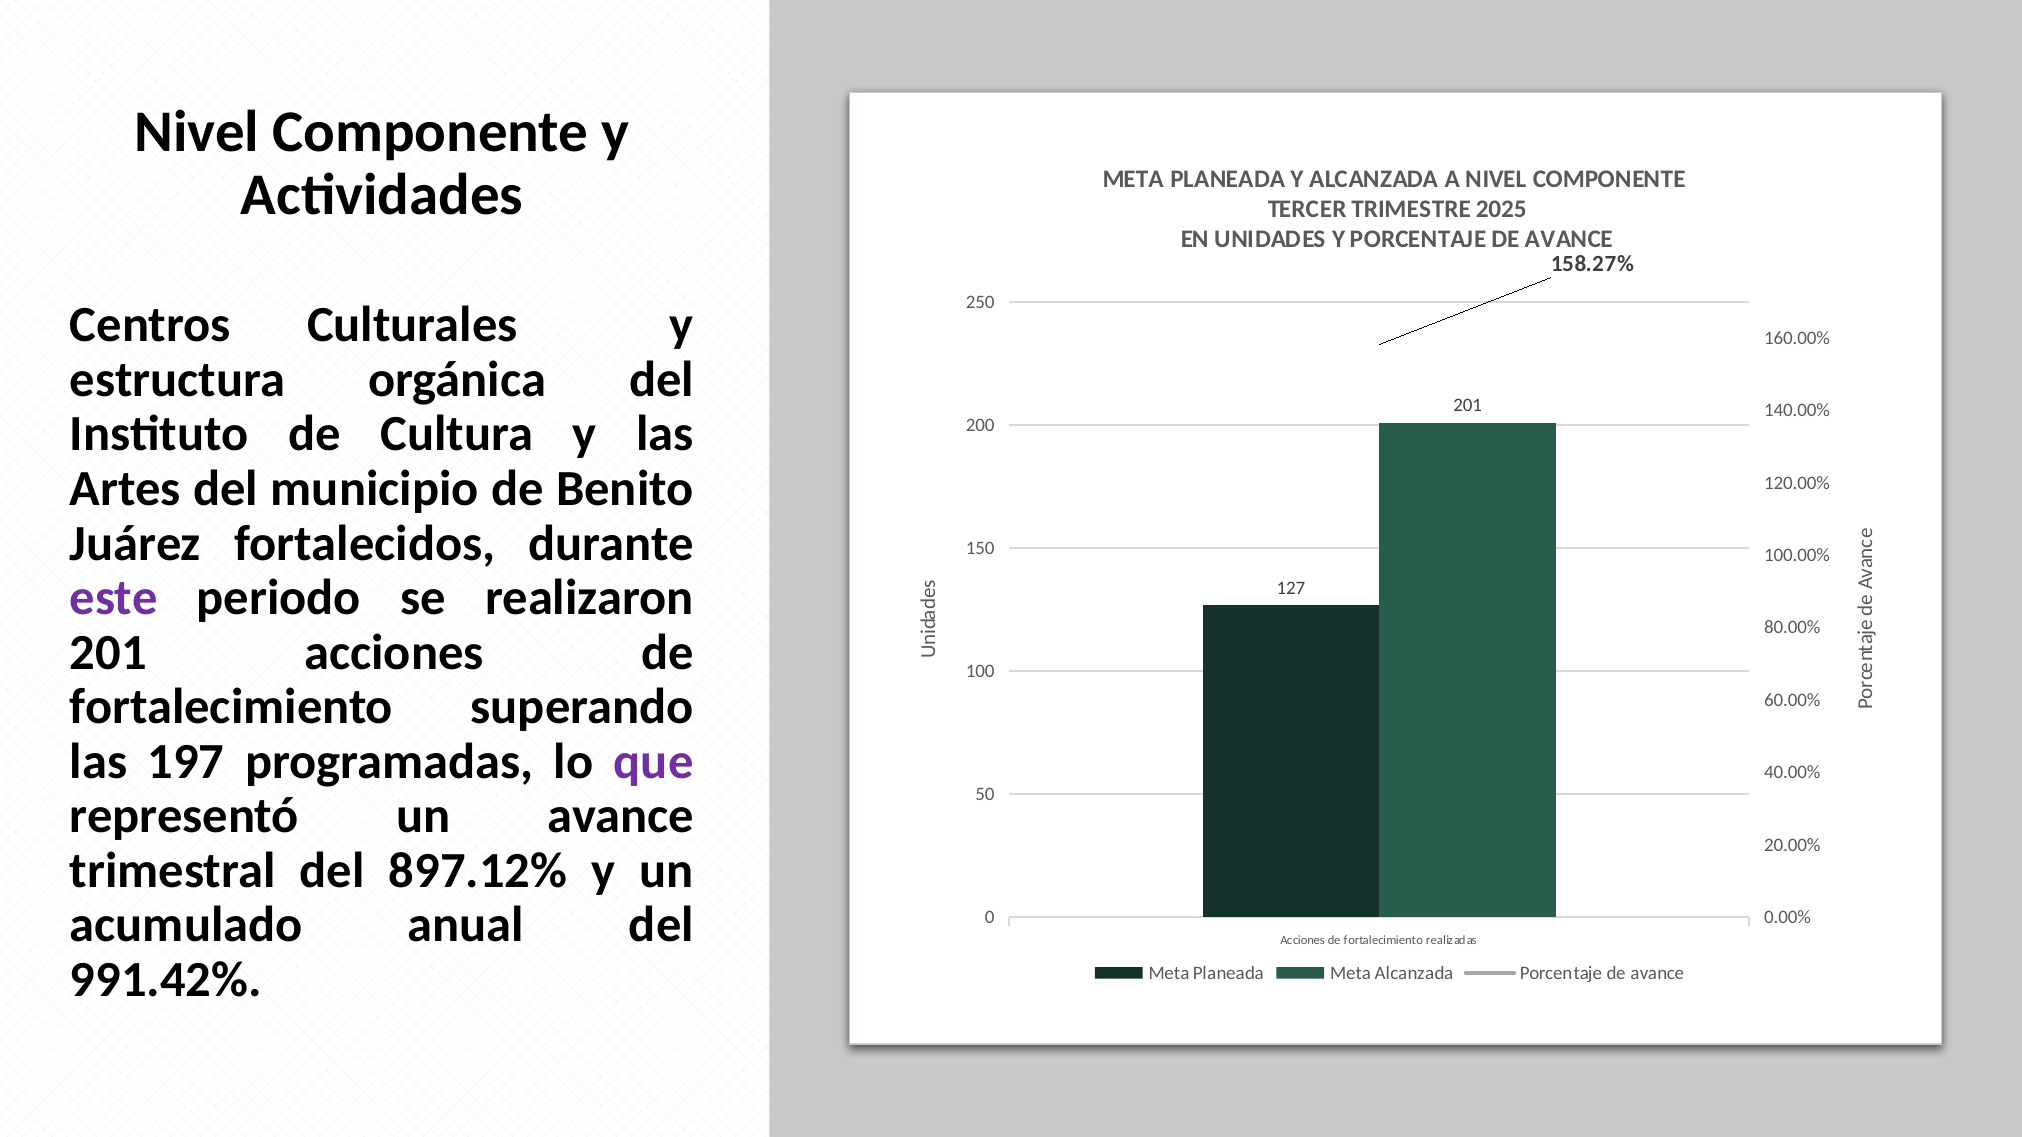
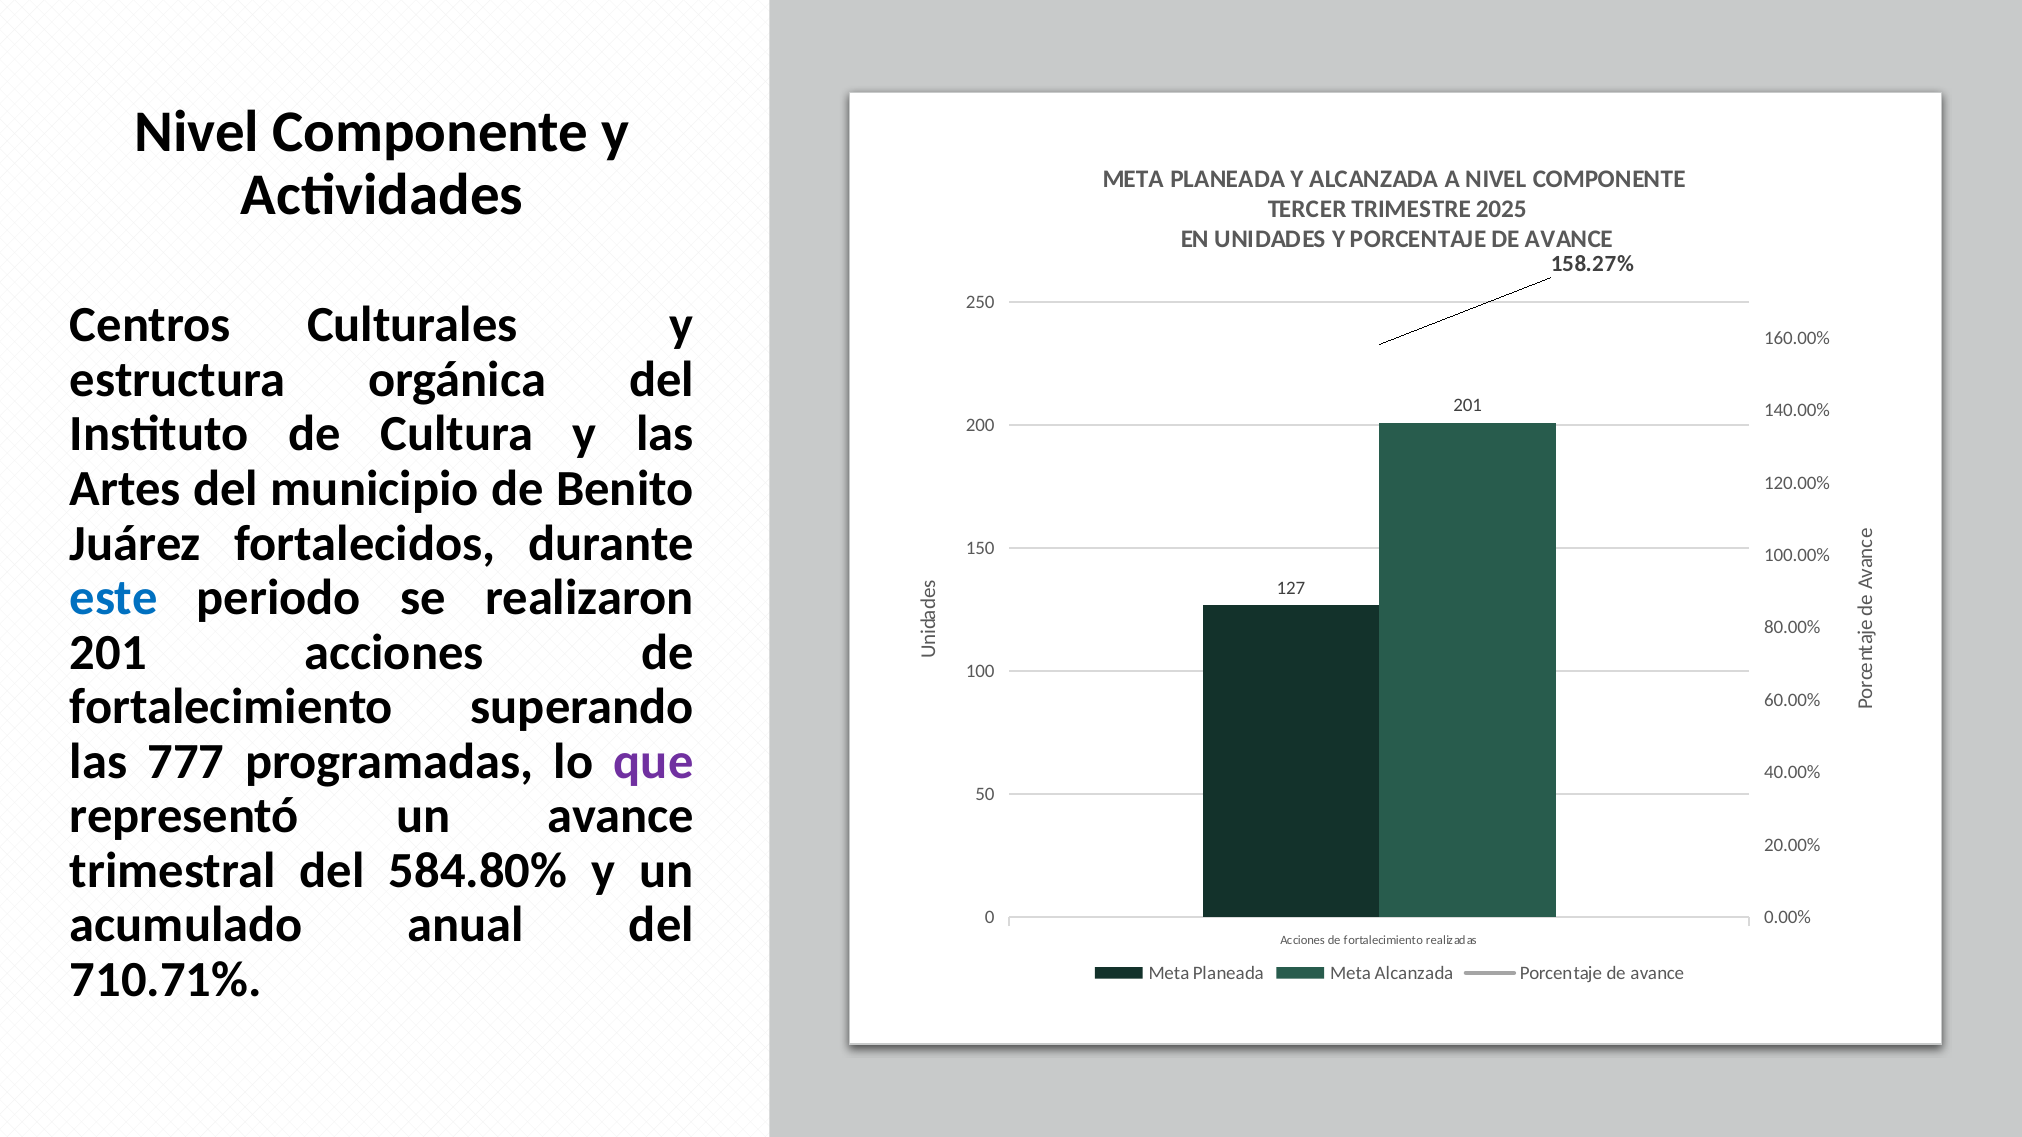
este colour: purple -> blue
197: 197 -> 777
897.12%: 897.12% -> 584.80%
991.42%: 991.42% -> 710.71%
